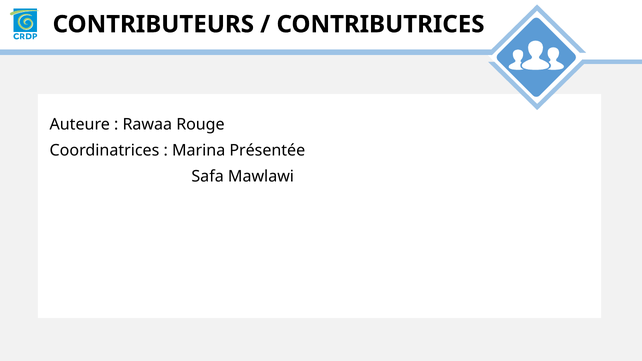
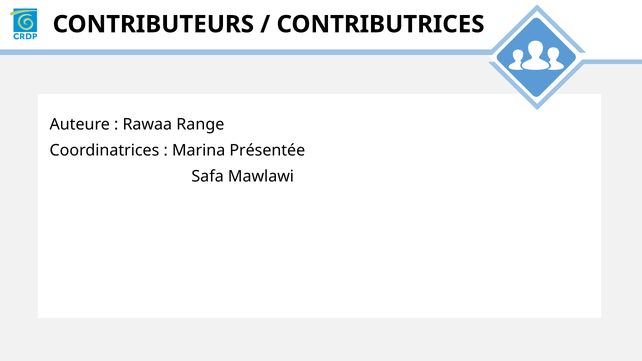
Rouge: Rouge -> Range
